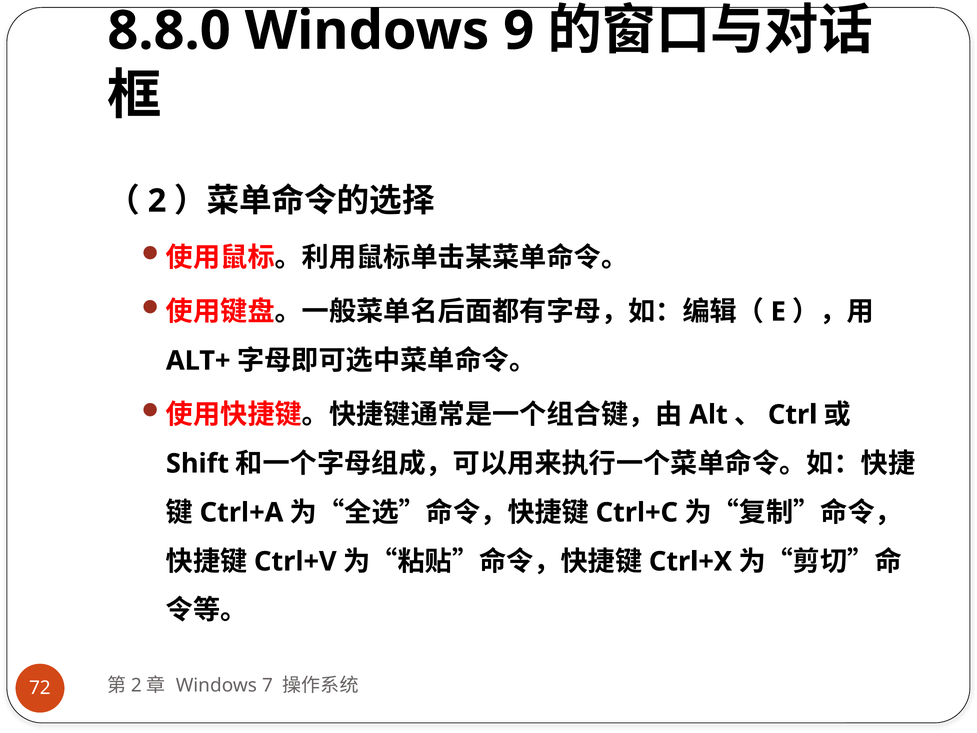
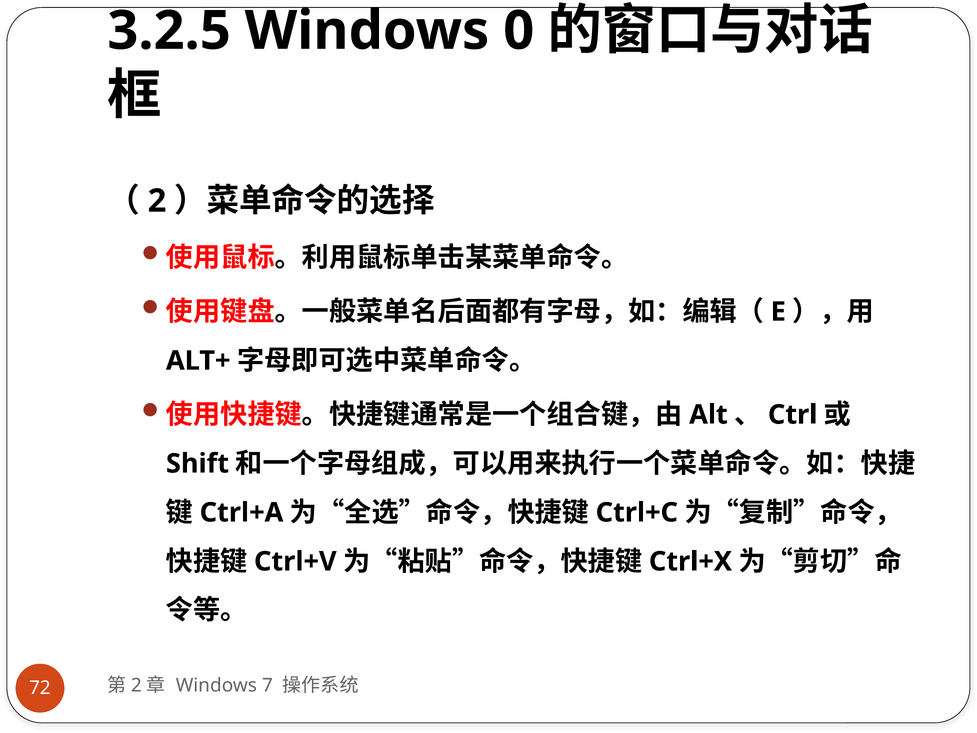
8.8.0: 8.8.0 -> 3.2.5
9: 9 -> 0
